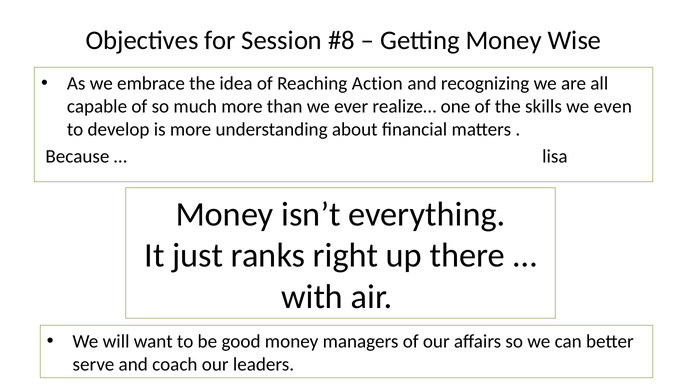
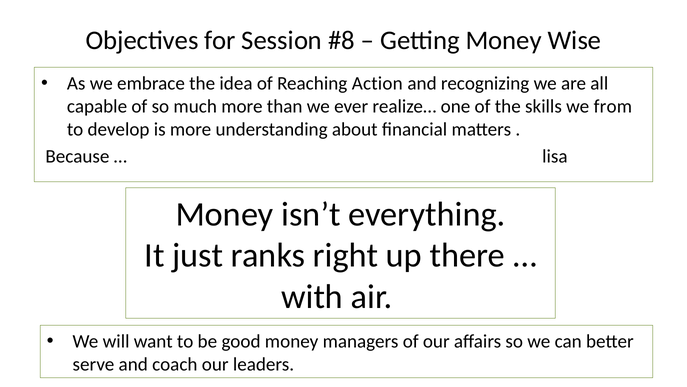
even: even -> from
